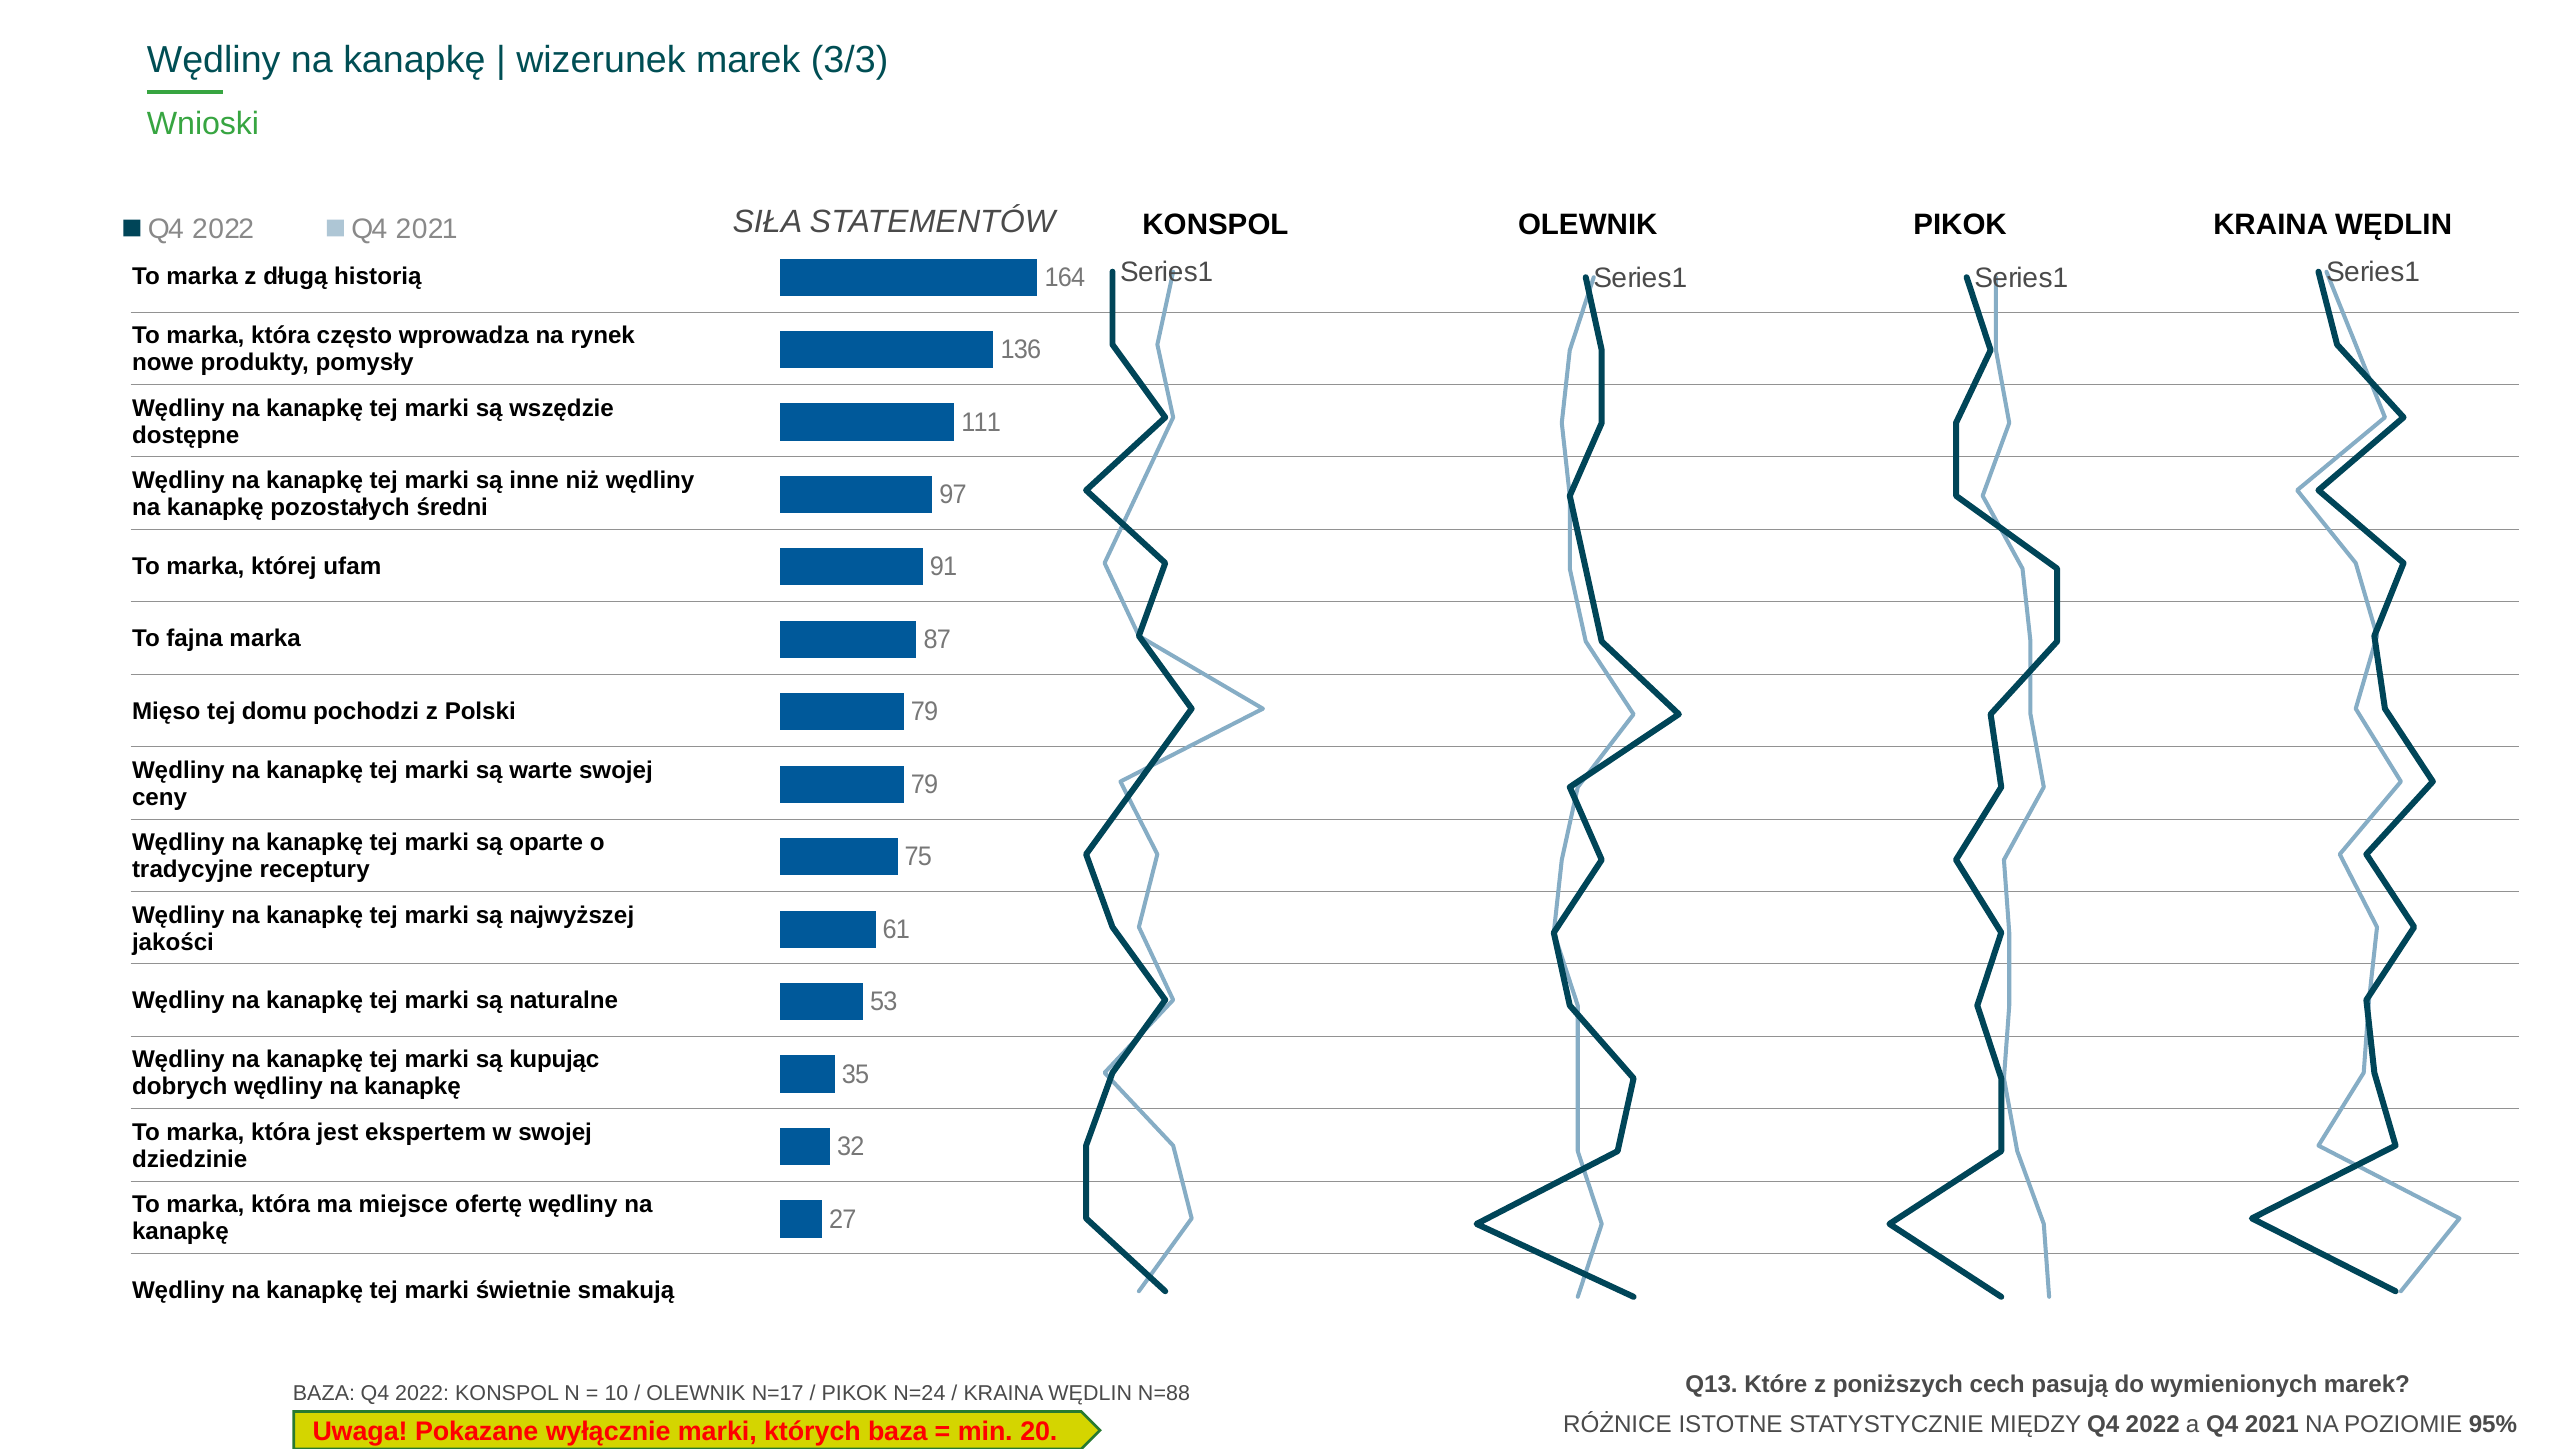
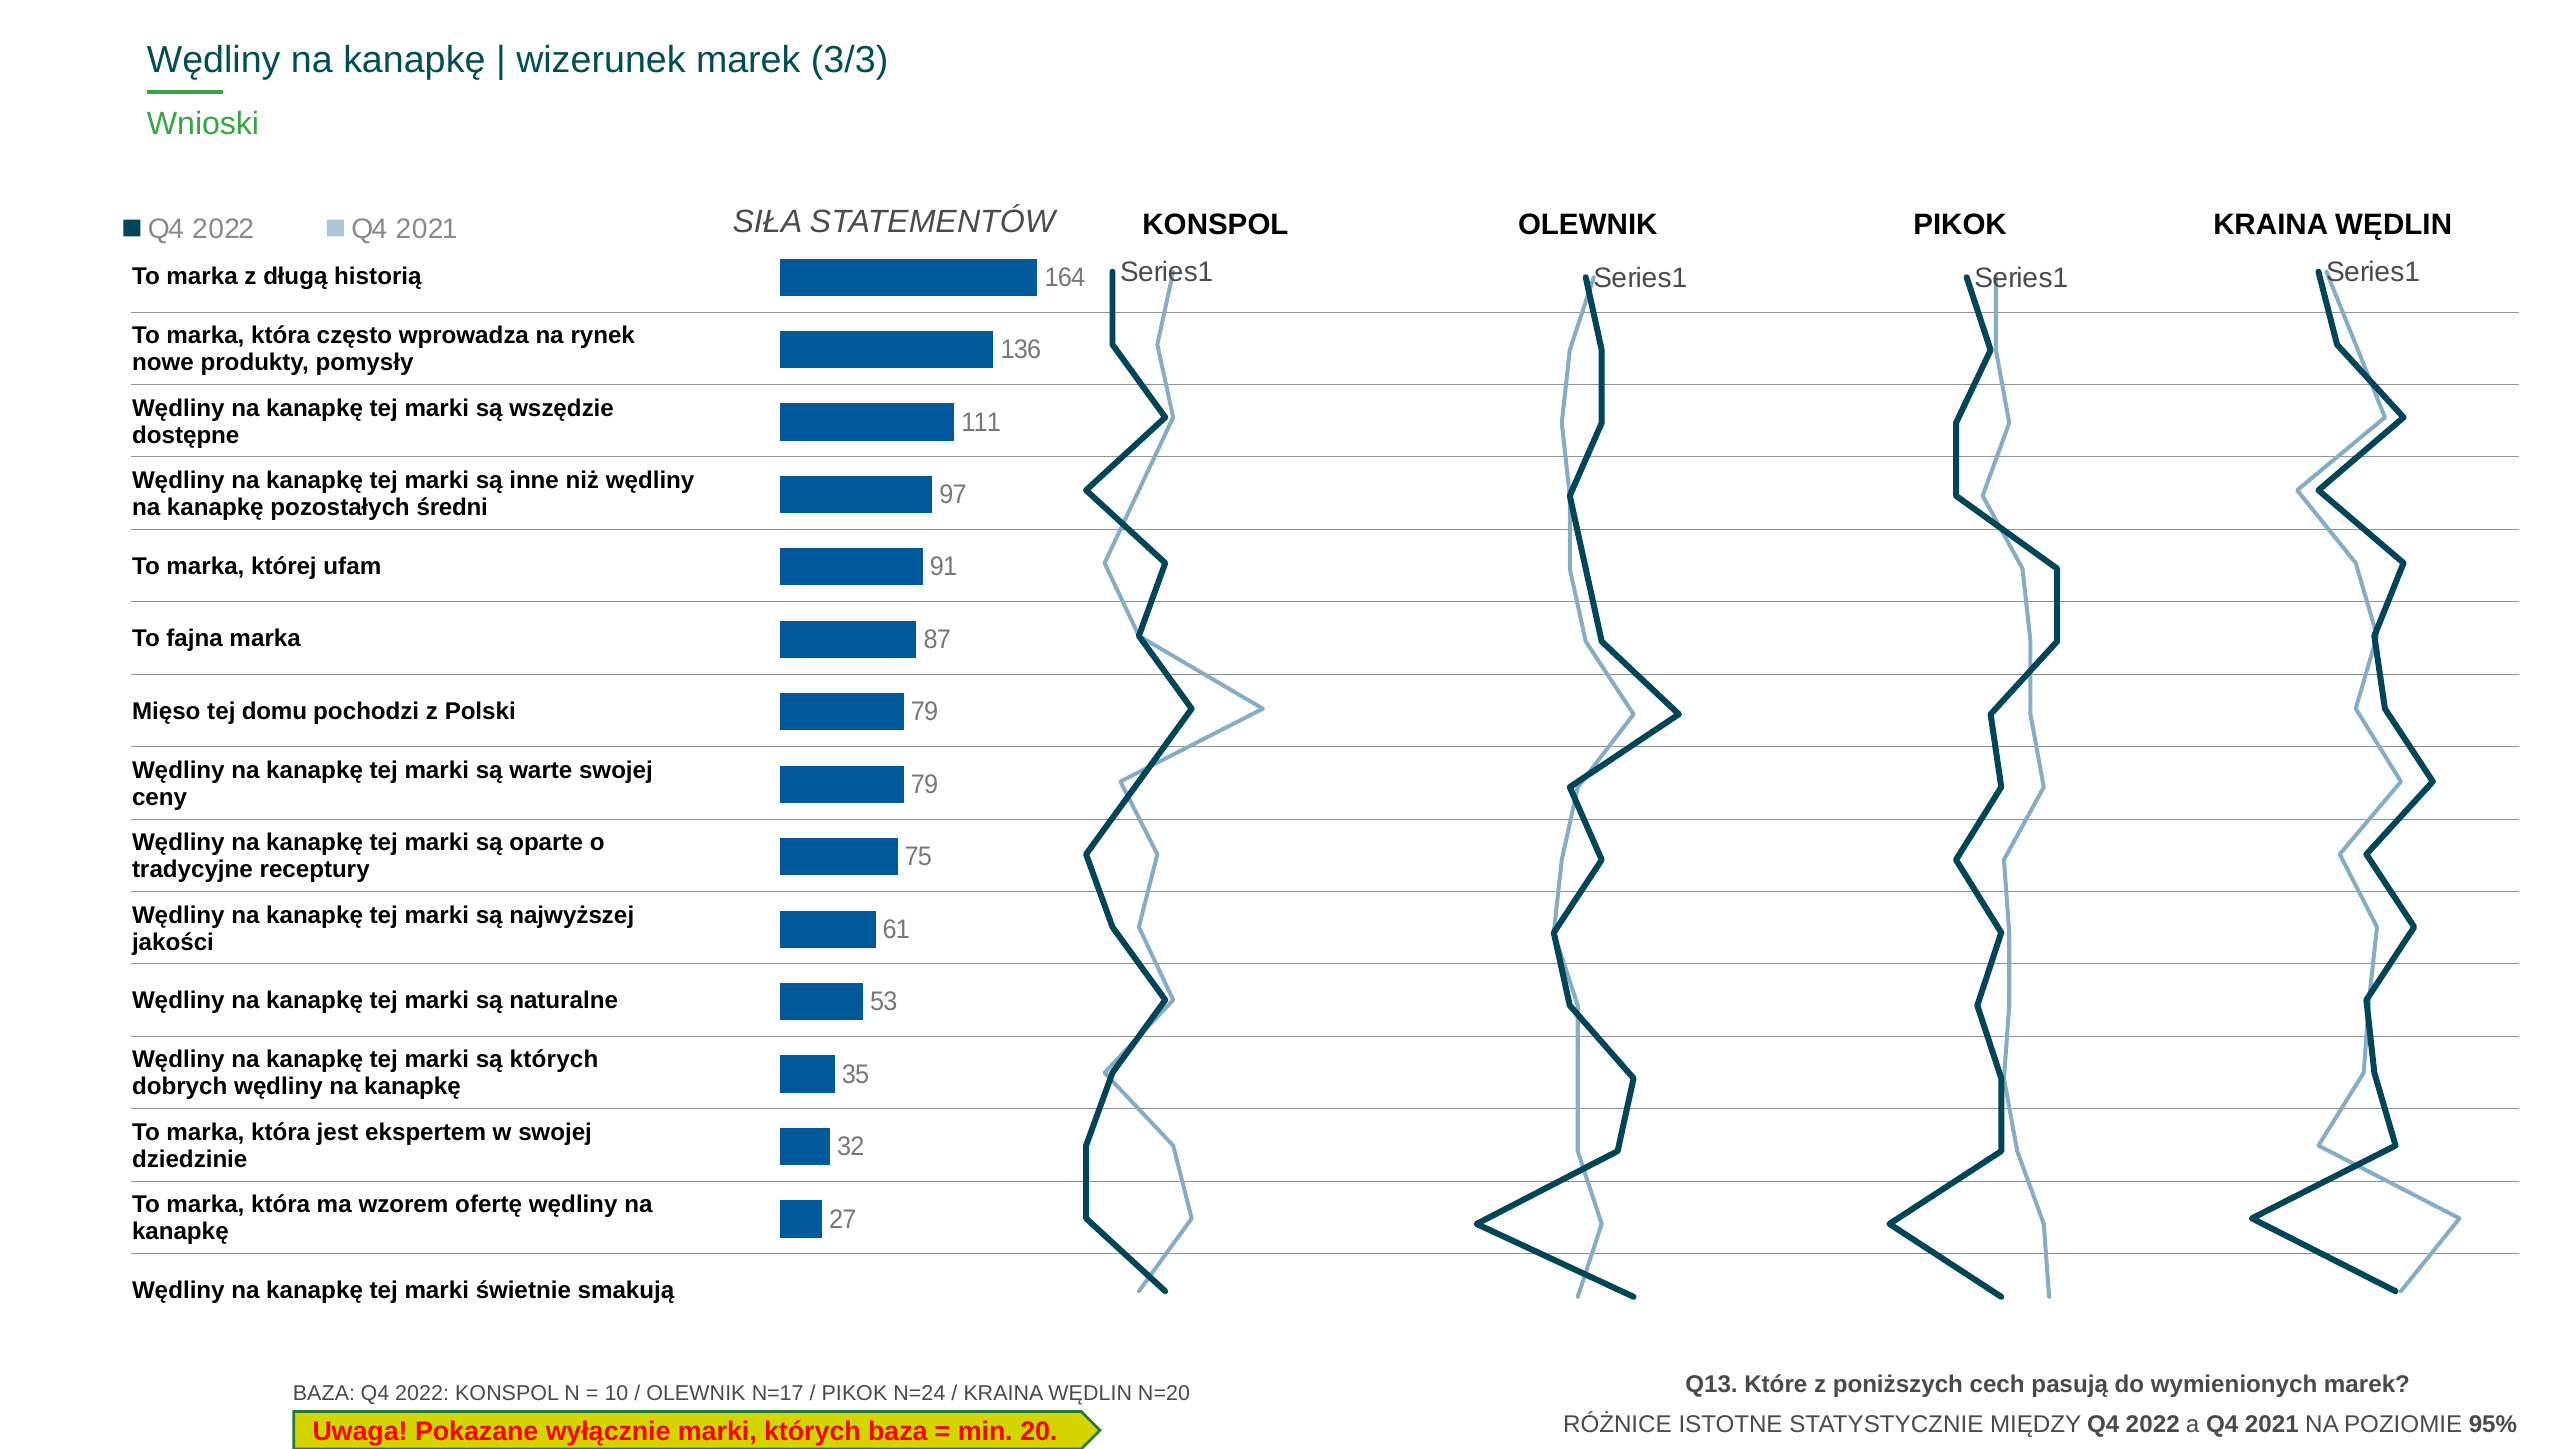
są kupując: kupując -> których
miejsce: miejsce -> wzorem
N=88: N=88 -> N=20
